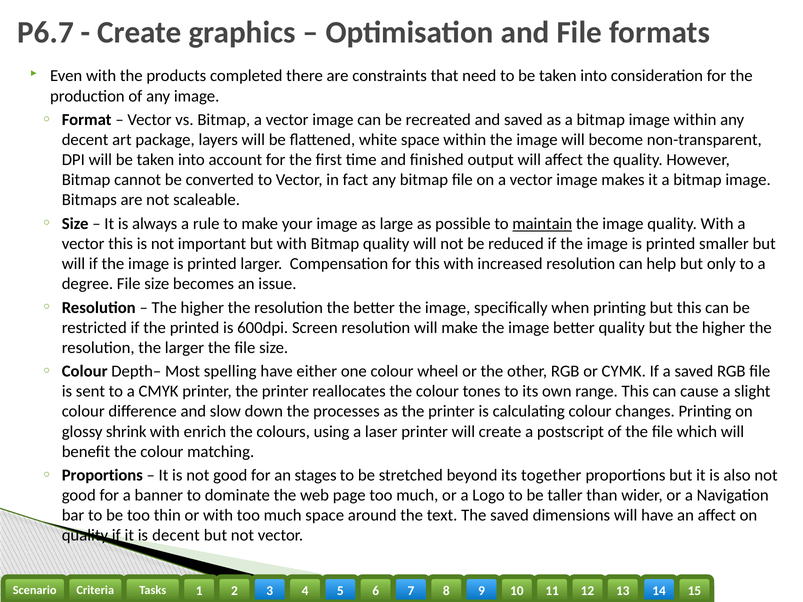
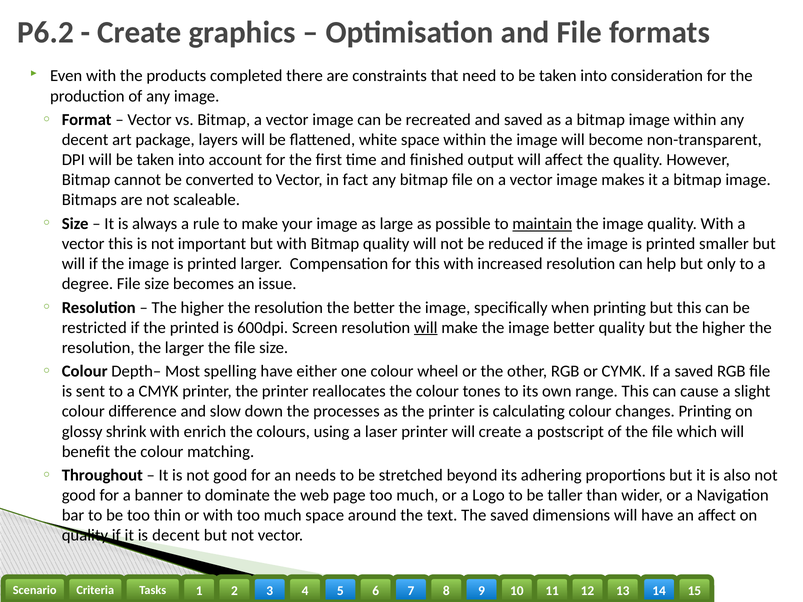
P6.7: P6.7 -> P6.2
will at (426, 328) underline: none -> present
Proportions at (102, 475): Proportions -> Throughout
stages: stages -> needs
together: together -> adhering
